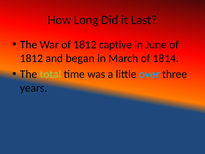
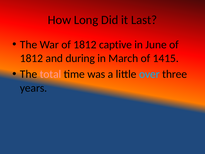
began: began -> during
1814: 1814 -> 1415
total colour: light green -> pink
